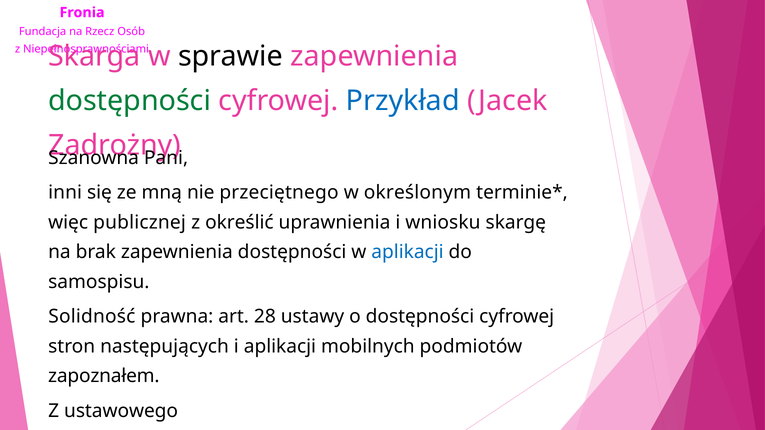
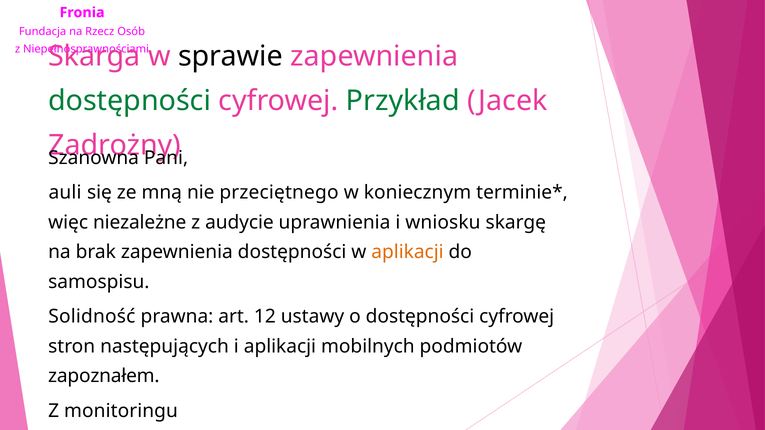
Przykład colour: blue -> green
inni: inni -> auli
określonym: określonym -> koniecznym
publicznej: publicznej -> niezależne
określić: określić -> audycie
aplikacji at (407, 252) colour: blue -> orange
28: 28 -> 12
ustawowego: ustawowego -> monitoringu
